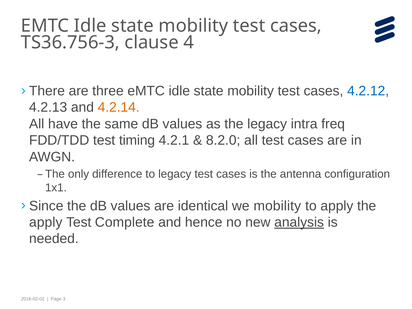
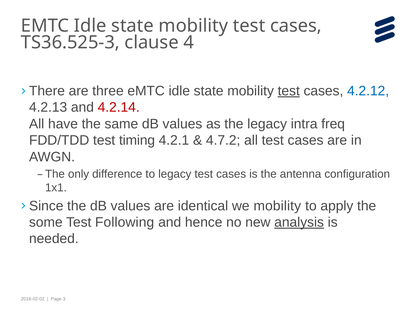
TS36.756-3: TS36.756-3 -> TS36.525-3
test at (289, 91) underline: none -> present
4.2.14 colour: orange -> red
8.2.0: 8.2.0 -> 4.7.2
apply at (46, 222): apply -> some
Complete: Complete -> Following
